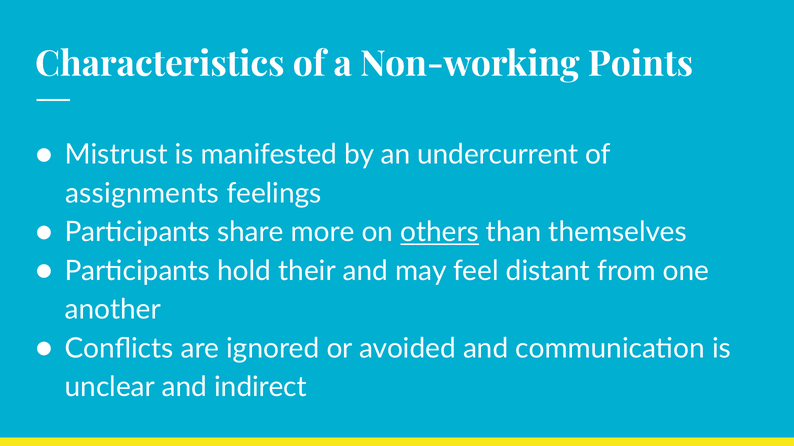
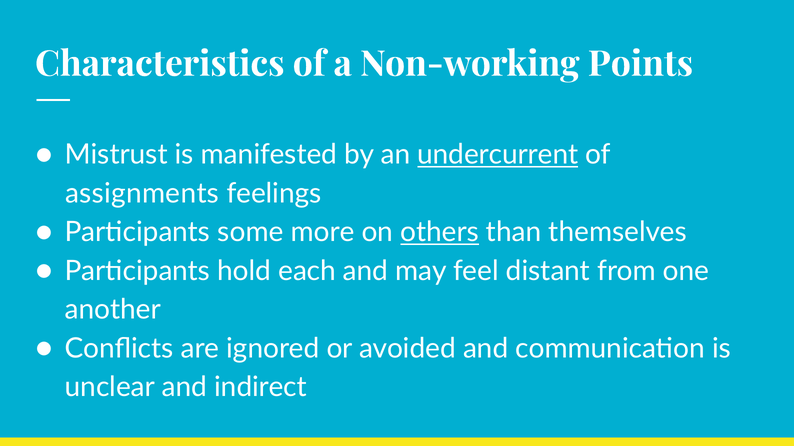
undercurrent underline: none -> present
share: share -> some
their: their -> each
